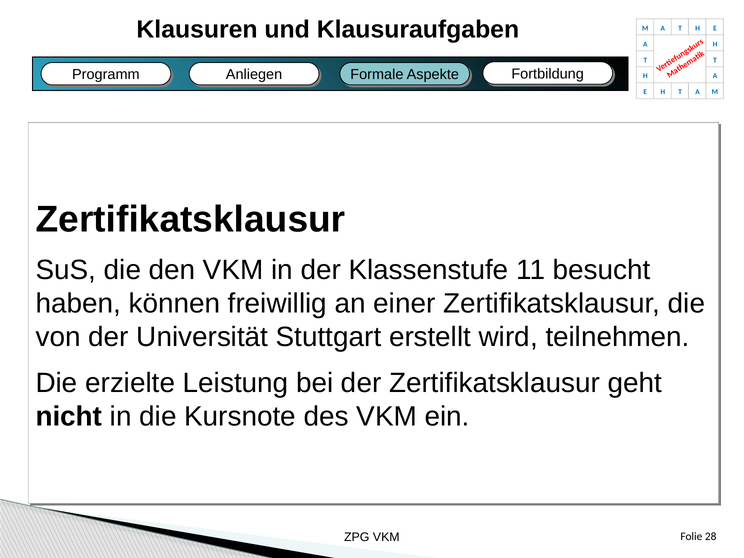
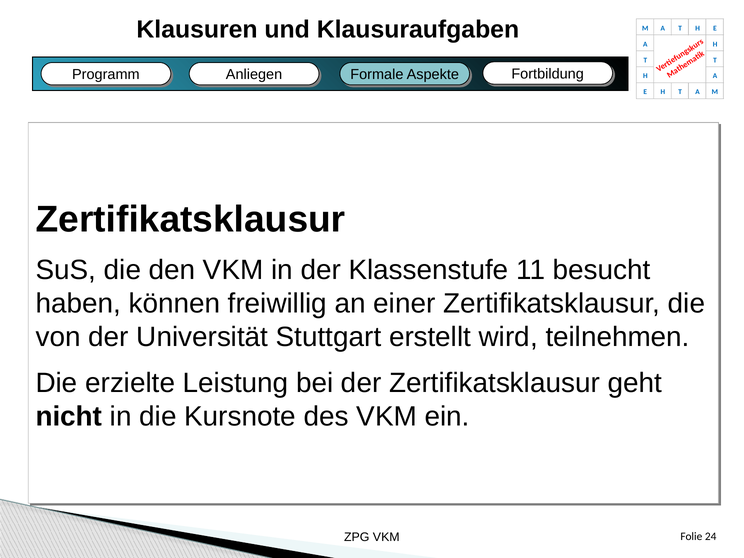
28: 28 -> 24
